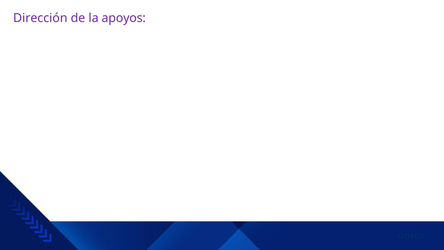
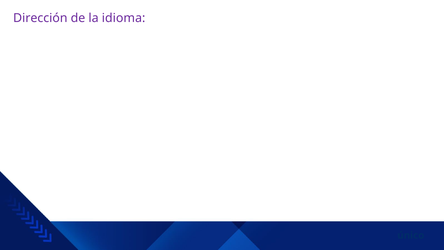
apoyos: apoyos -> idioma
